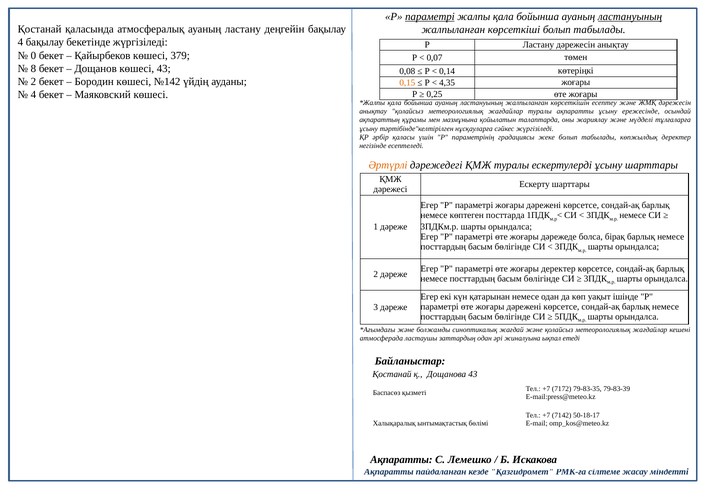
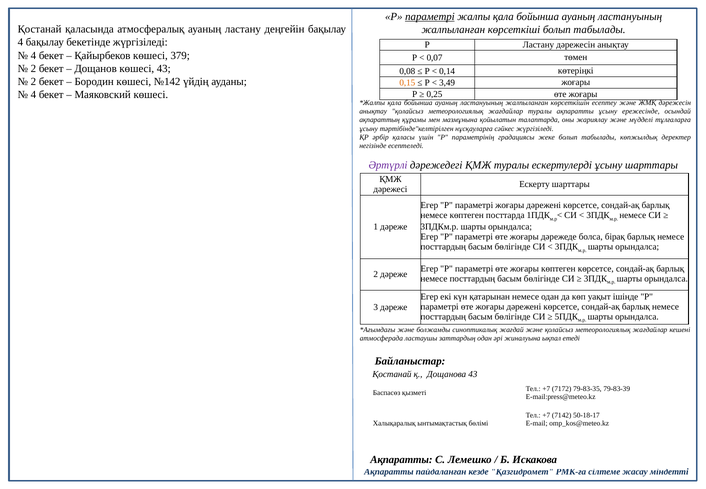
ластануының at (630, 17) underline: present -> none
0 at (33, 55): 0 -> 4
8 at (33, 68): 8 -> 2
4,35: 4,35 -> 3,49
Әртүрлі colour: orange -> purple
жоғары деректер: деректер -> көптеген
